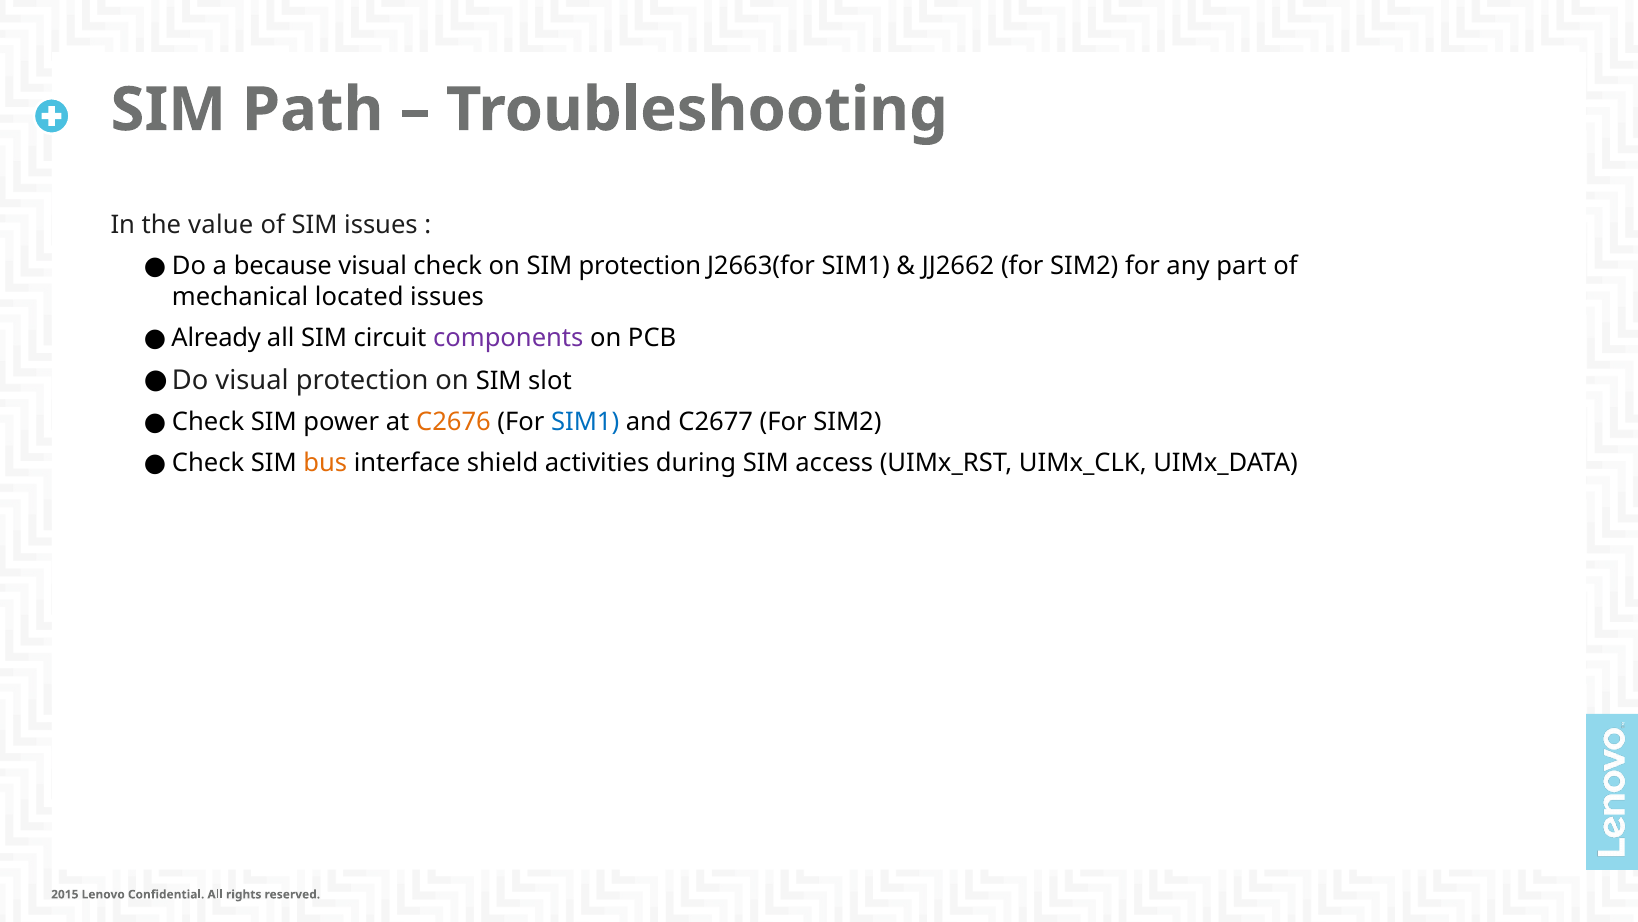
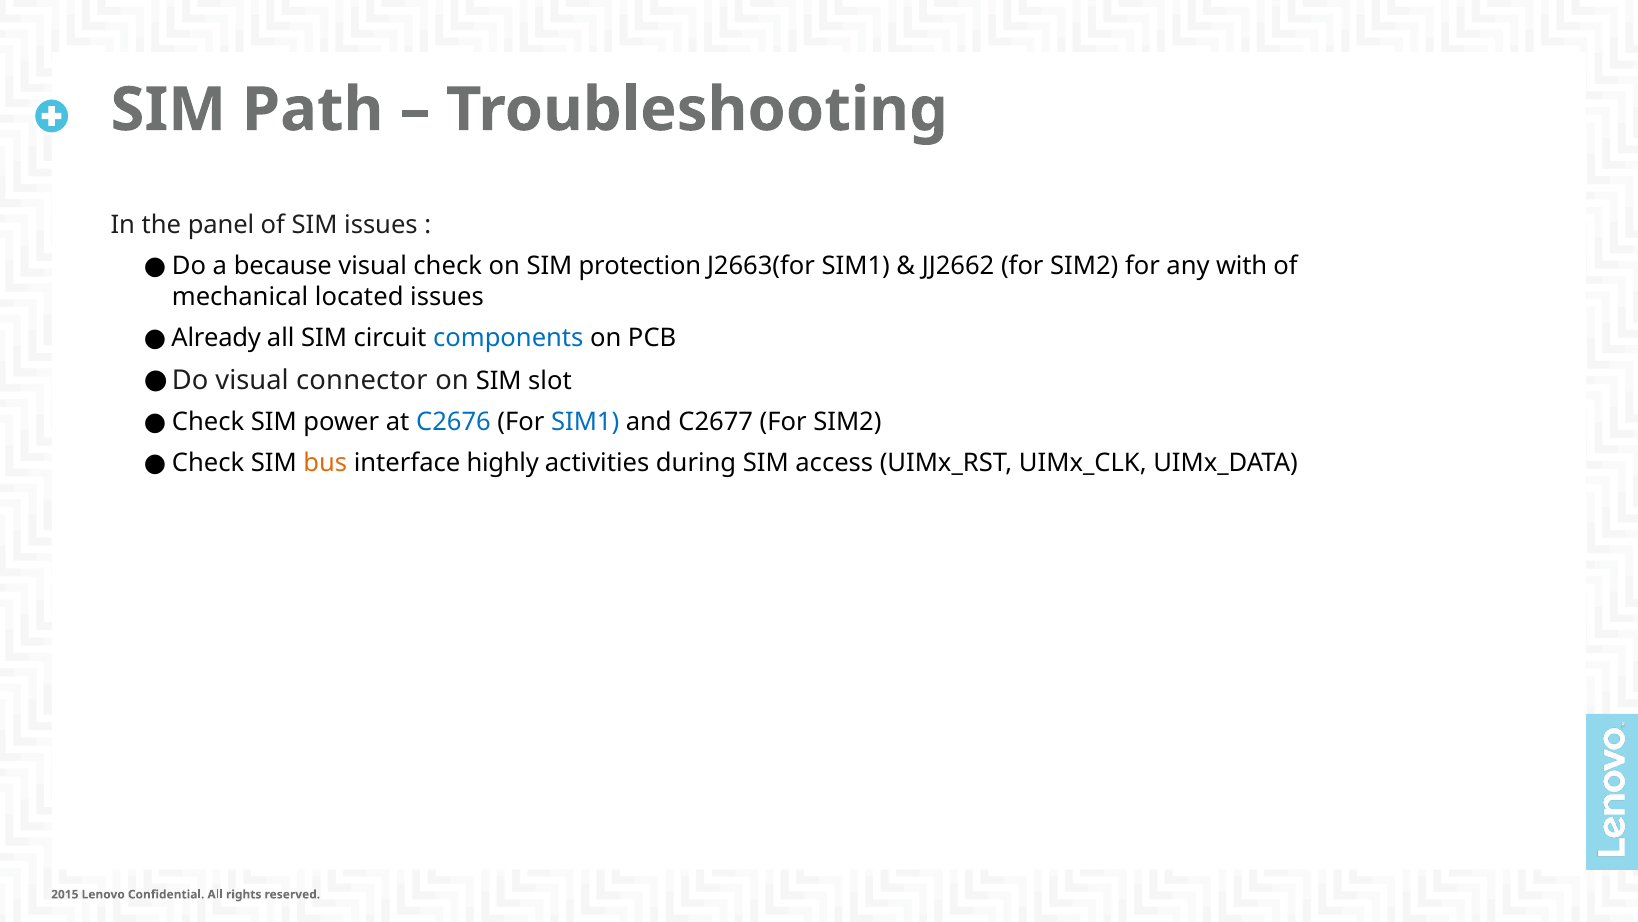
value: value -> panel
part: part -> with
components colour: purple -> blue
visual protection: protection -> connector
C2676 colour: orange -> blue
shield: shield -> highly
